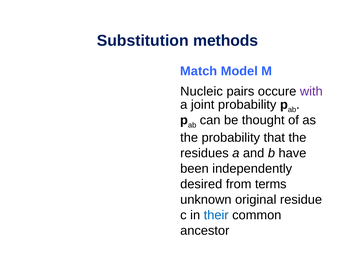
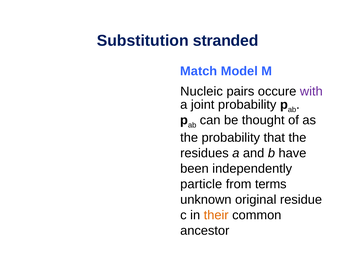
methods: methods -> stranded
desired: desired -> particle
their colour: blue -> orange
